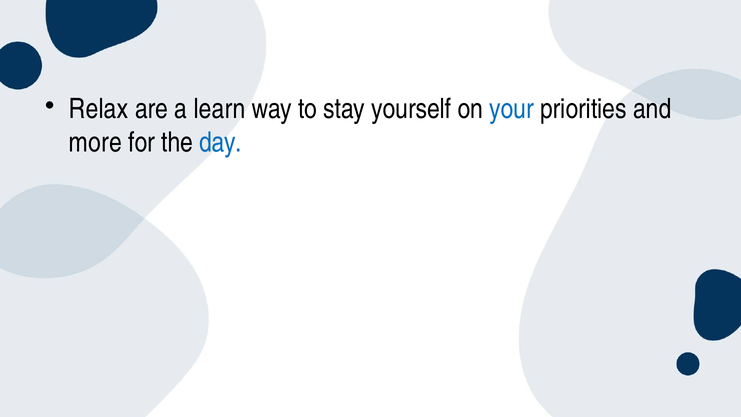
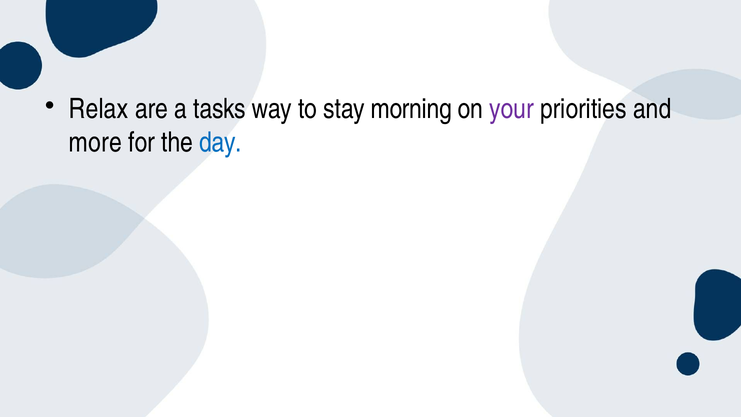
learn: learn -> tasks
yourself: yourself -> morning
your colour: blue -> purple
